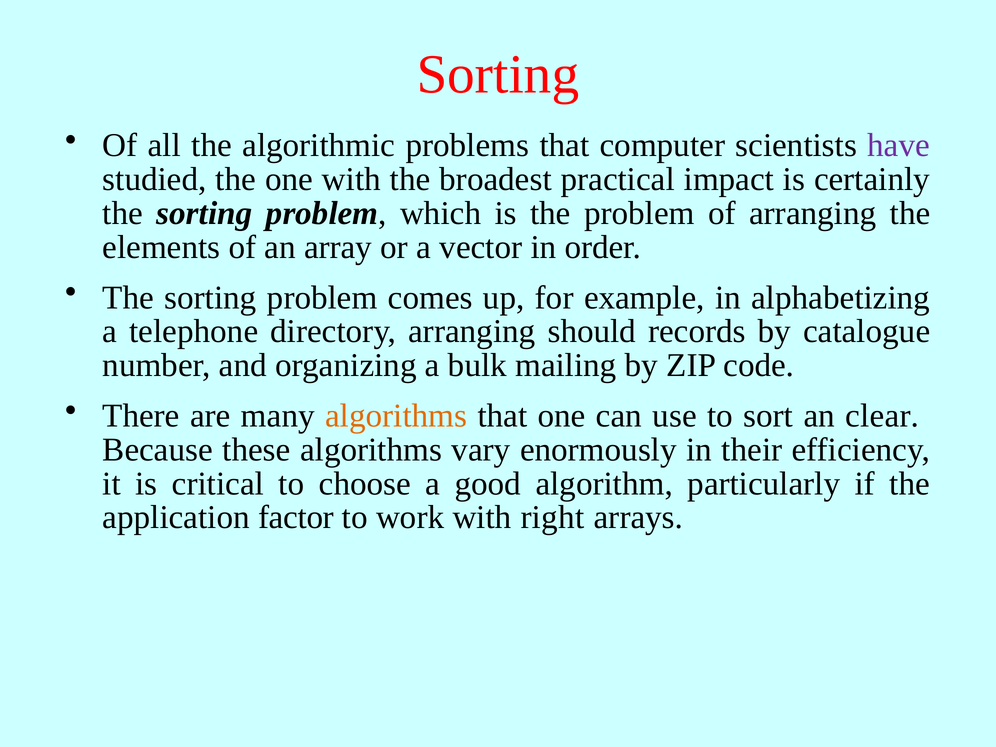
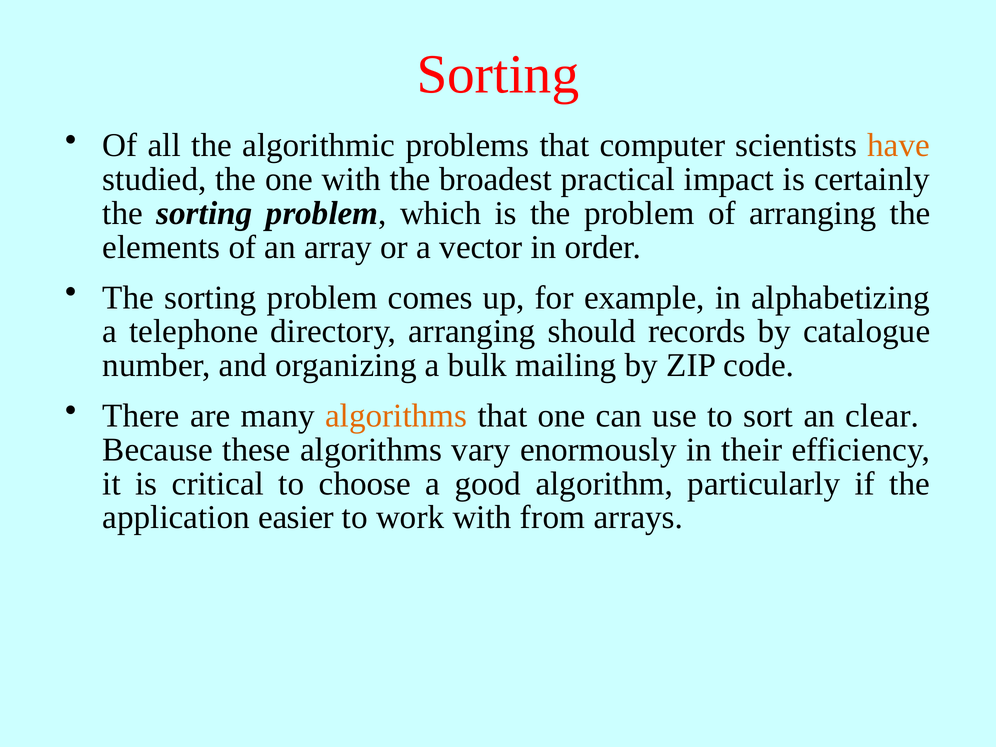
have colour: purple -> orange
factor: factor -> easier
right: right -> from
